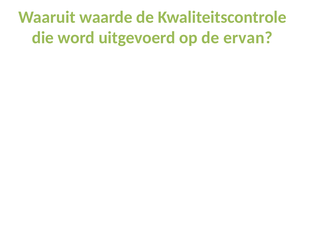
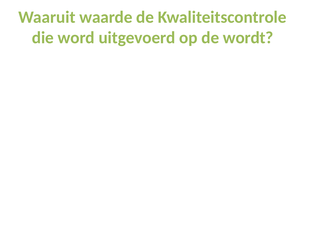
ervan: ervan -> wordt
